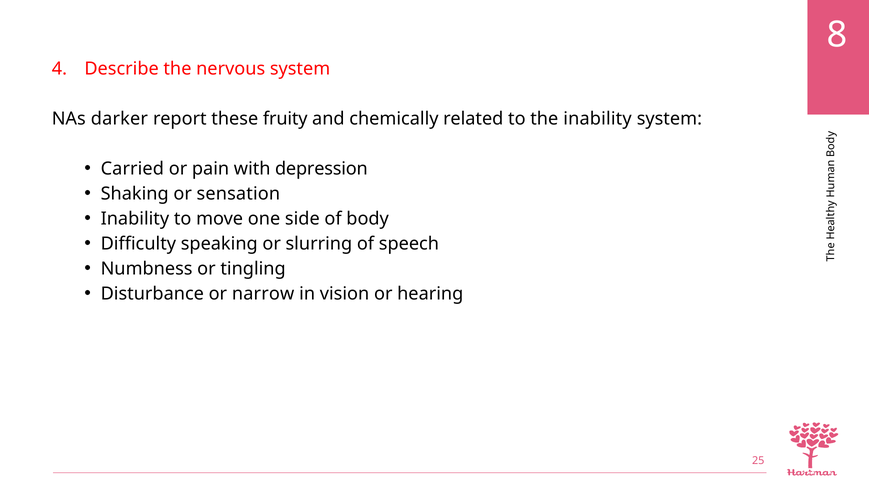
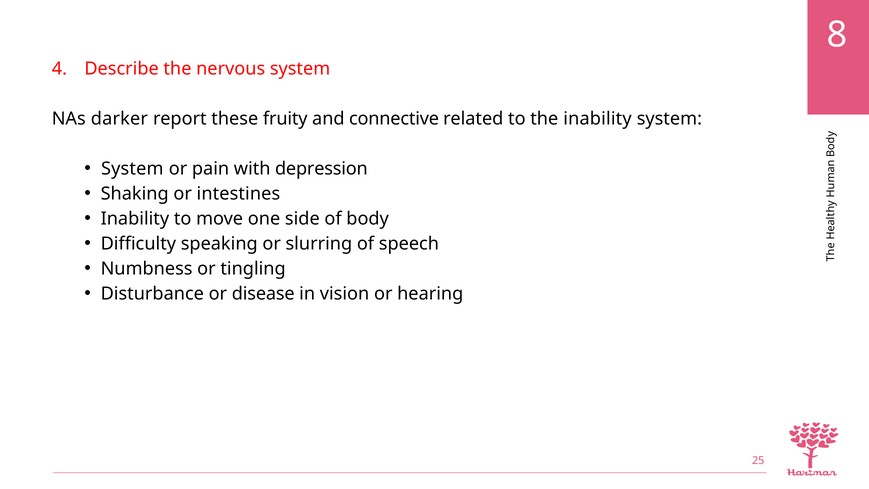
chemically: chemically -> connective
Carried at (132, 169): Carried -> System
sensation: sensation -> intestines
narrow: narrow -> disease
